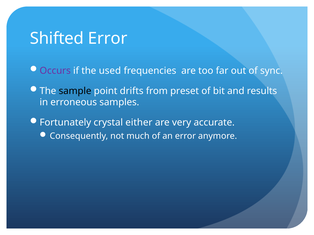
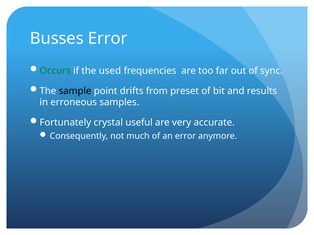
Shifted: Shifted -> Busses
Occurs colour: purple -> green
either: either -> useful
